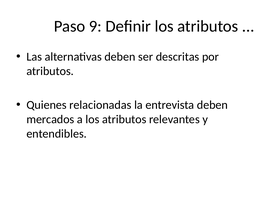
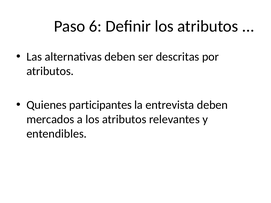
9: 9 -> 6
relacionadas: relacionadas -> participantes
